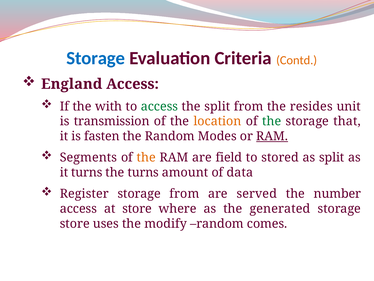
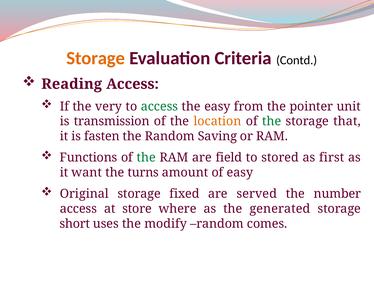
Storage at (96, 58) colour: blue -> orange
Contd colour: orange -> black
England: England -> Reading
with: with -> very
the split: split -> easy
resides: resides -> pointer
Modes: Modes -> Saving
RAM at (272, 136) underline: present -> none
Segments: Segments -> Functions
the at (146, 157) colour: orange -> green
as split: split -> first
it turns: turns -> want
of data: data -> easy
Register: Register -> Original
storage from: from -> fixed
store at (75, 223): store -> short
